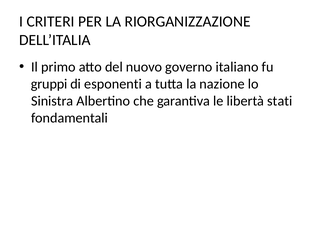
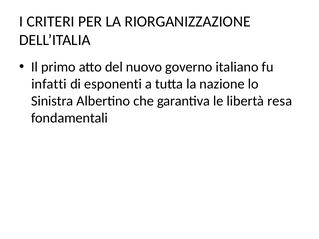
gruppi: gruppi -> infatti
stati: stati -> resa
